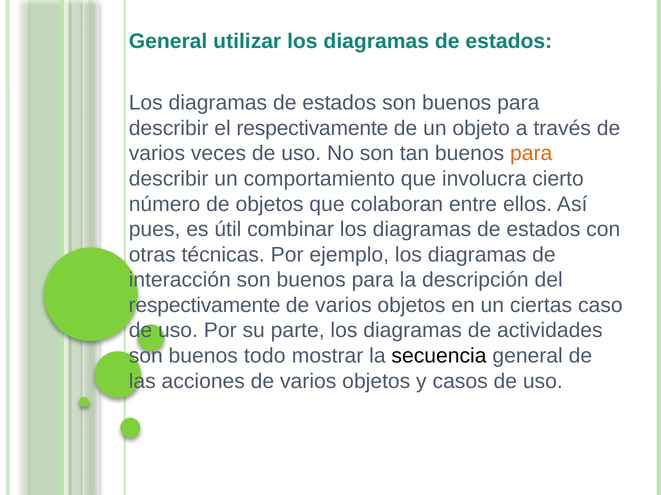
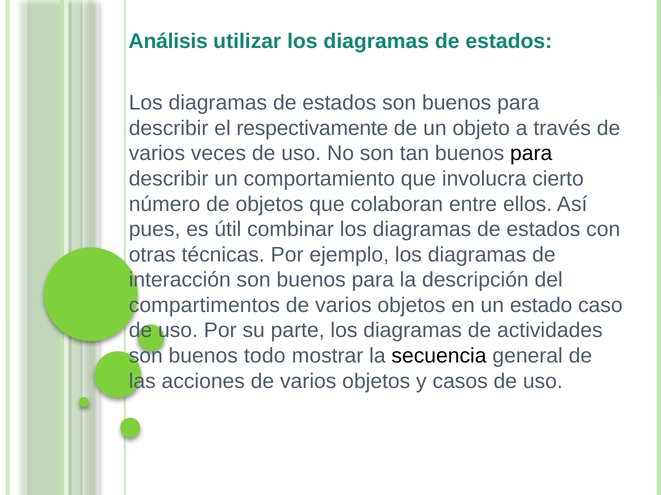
General at (168, 41): General -> Análisis
para at (531, 154) colour: orange -> black
respectivamente at (205, 306): respectivamente -> compartimentos
ciertas: ciertas -> estado
